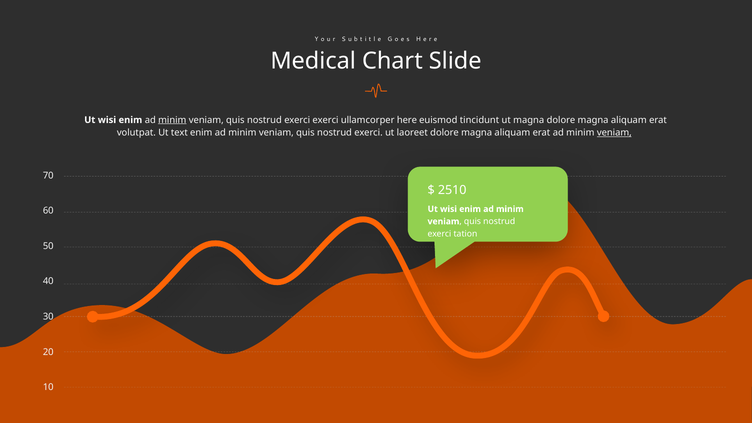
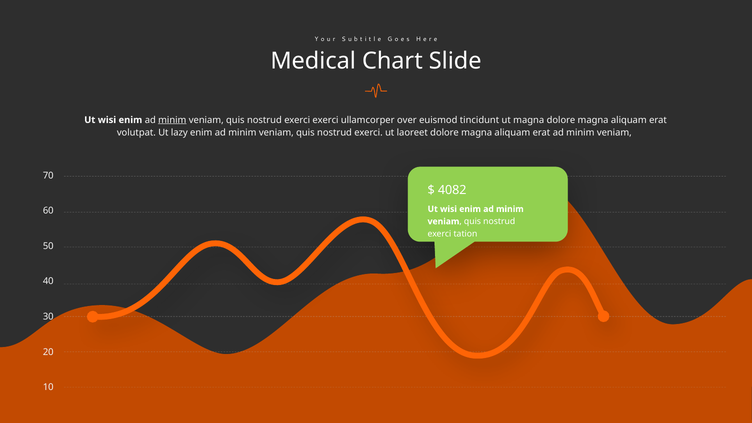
here: here -> over
text: text -> lazy
veniam at (614, 133) underline: present -> none
2510: 2510 -> 4082
